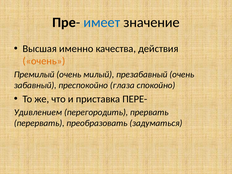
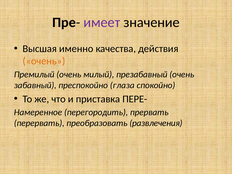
имеет colour: blue -> purple
Удивлением: Удивлением -> Намеренное
задуматься: задуматься -> развлечения
